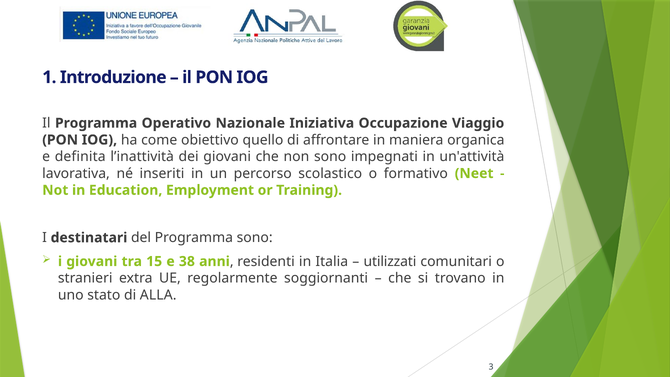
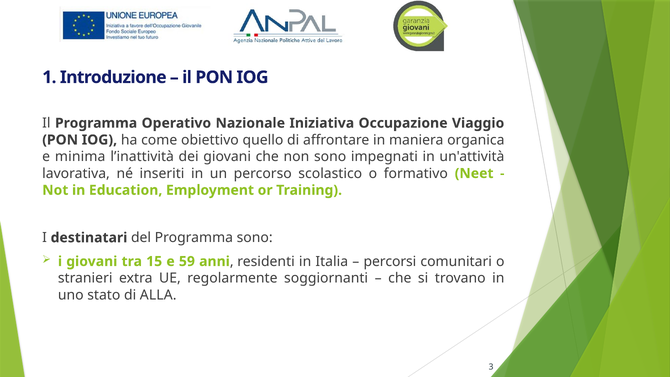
definita: definita -> minima
38: 38 -> 59
utilizzati: utilizzati -> percorsi
